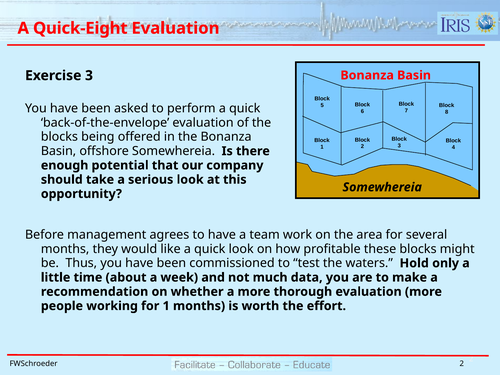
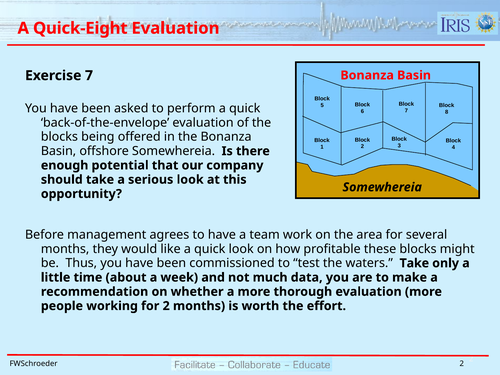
Exercise 3: 3 -> 7
waters Hold: Hold -> Take
for 1: 1 -> 2
